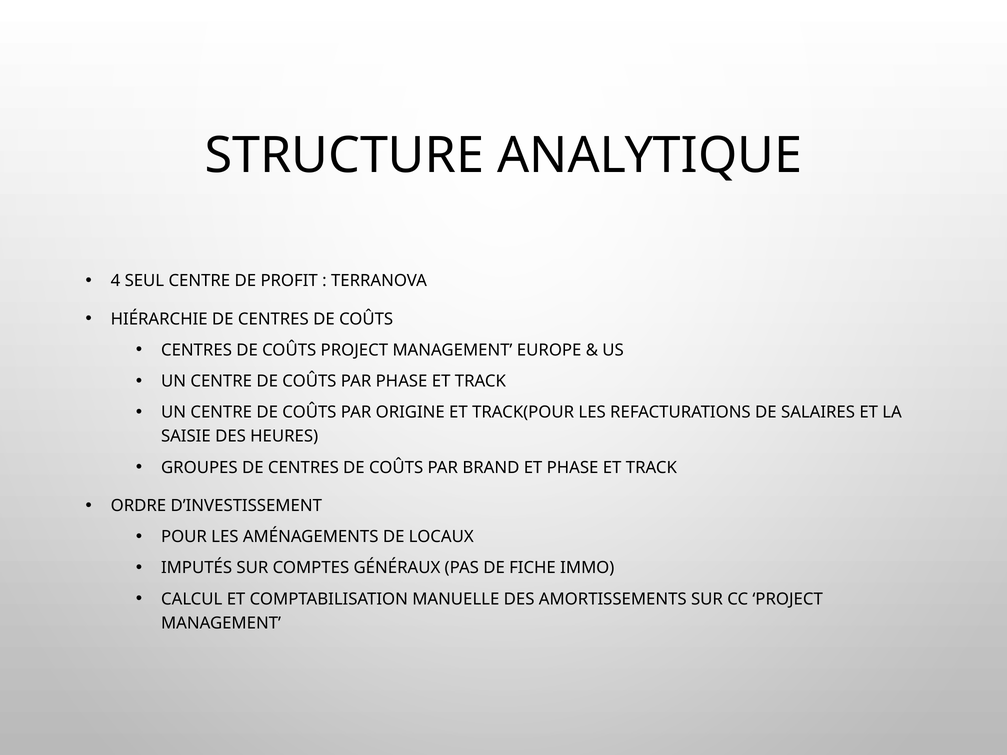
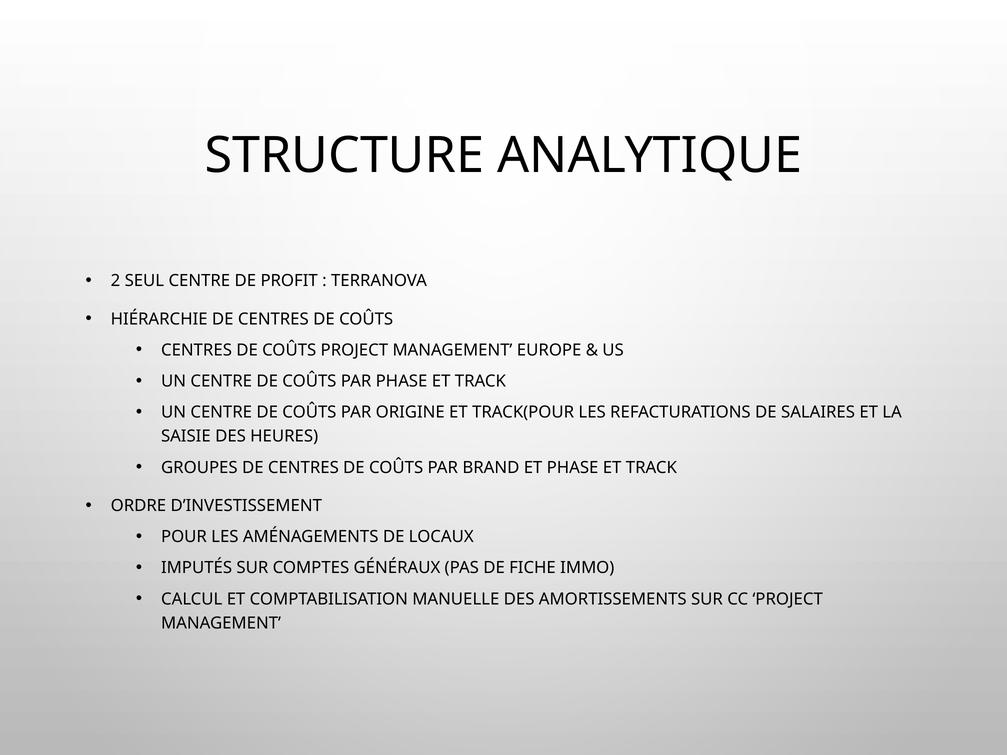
4: 4 -> 2
